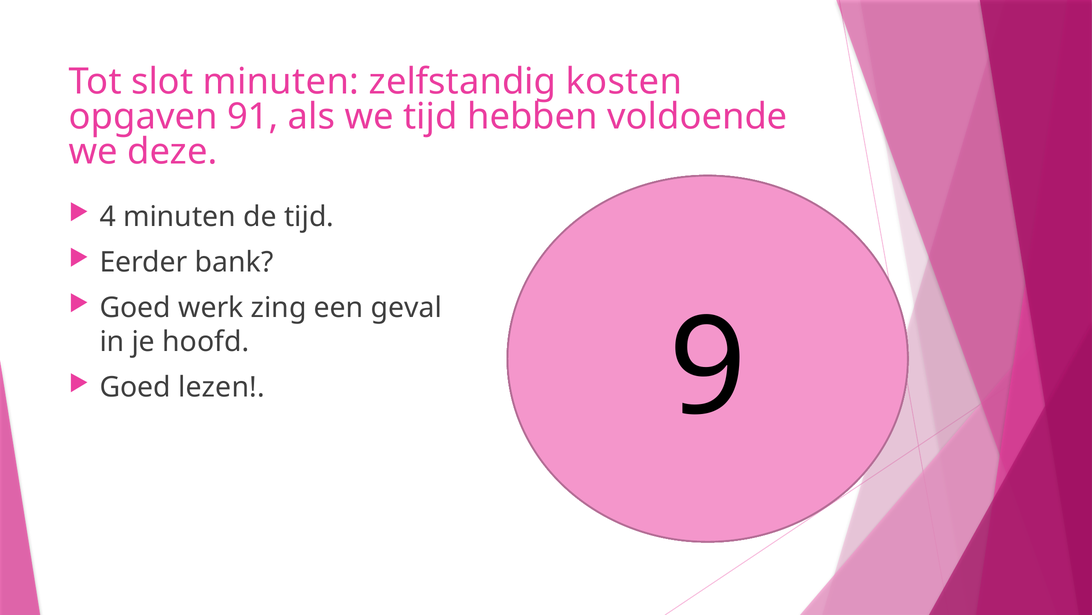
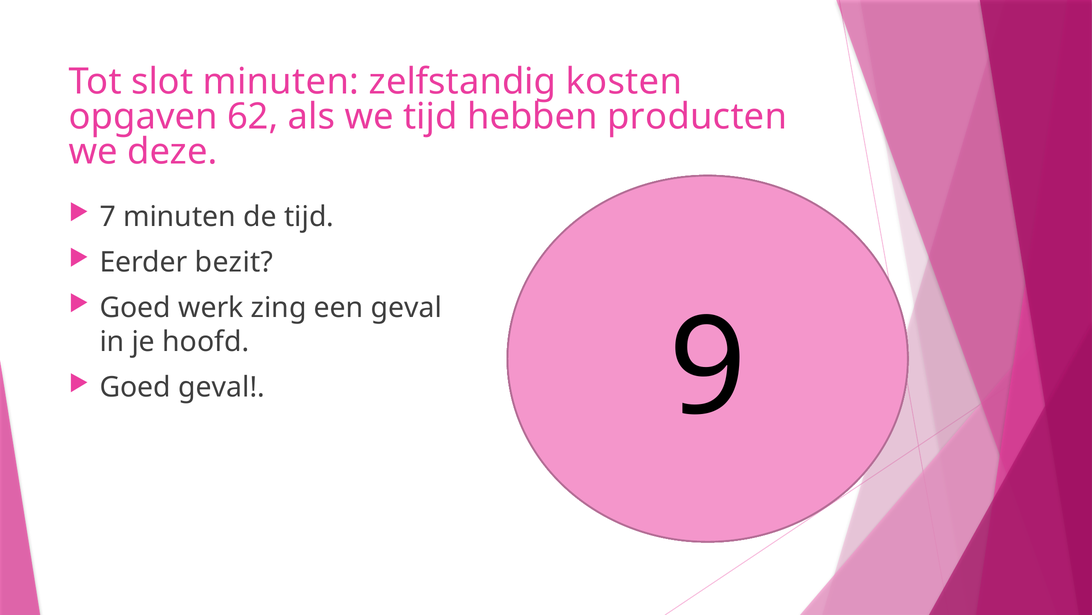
91: 91 -> 62
voldoende: voldoende -> producten
4: 4 -> 7
bank: bank -> bezit
Goed lezen: lezen -> geval
